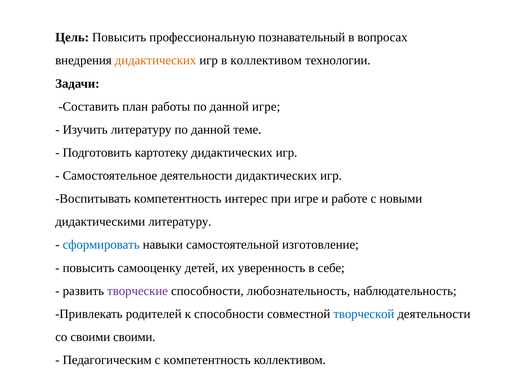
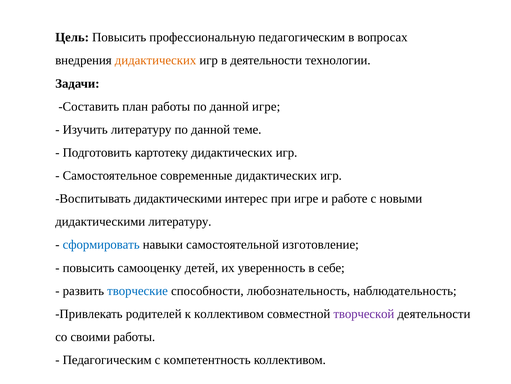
профессиональную познавательный: познавательный -> педагогическим
в коллективом: коллективом -> деятельности
Самостоятельное деятельности: деятельности -> современные
Воспитывать компетентность: компетентность -> дидактическими
творческие colour: purple -> blue
к способности: способности -> коллективом
творческой colour: blue -> purple
своими своими: своими -> работы
